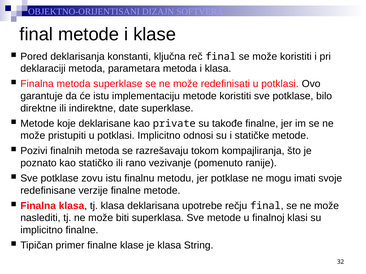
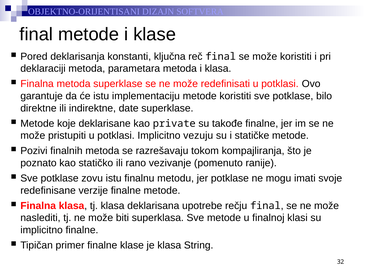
odnosi: odnosi -> vezuju
